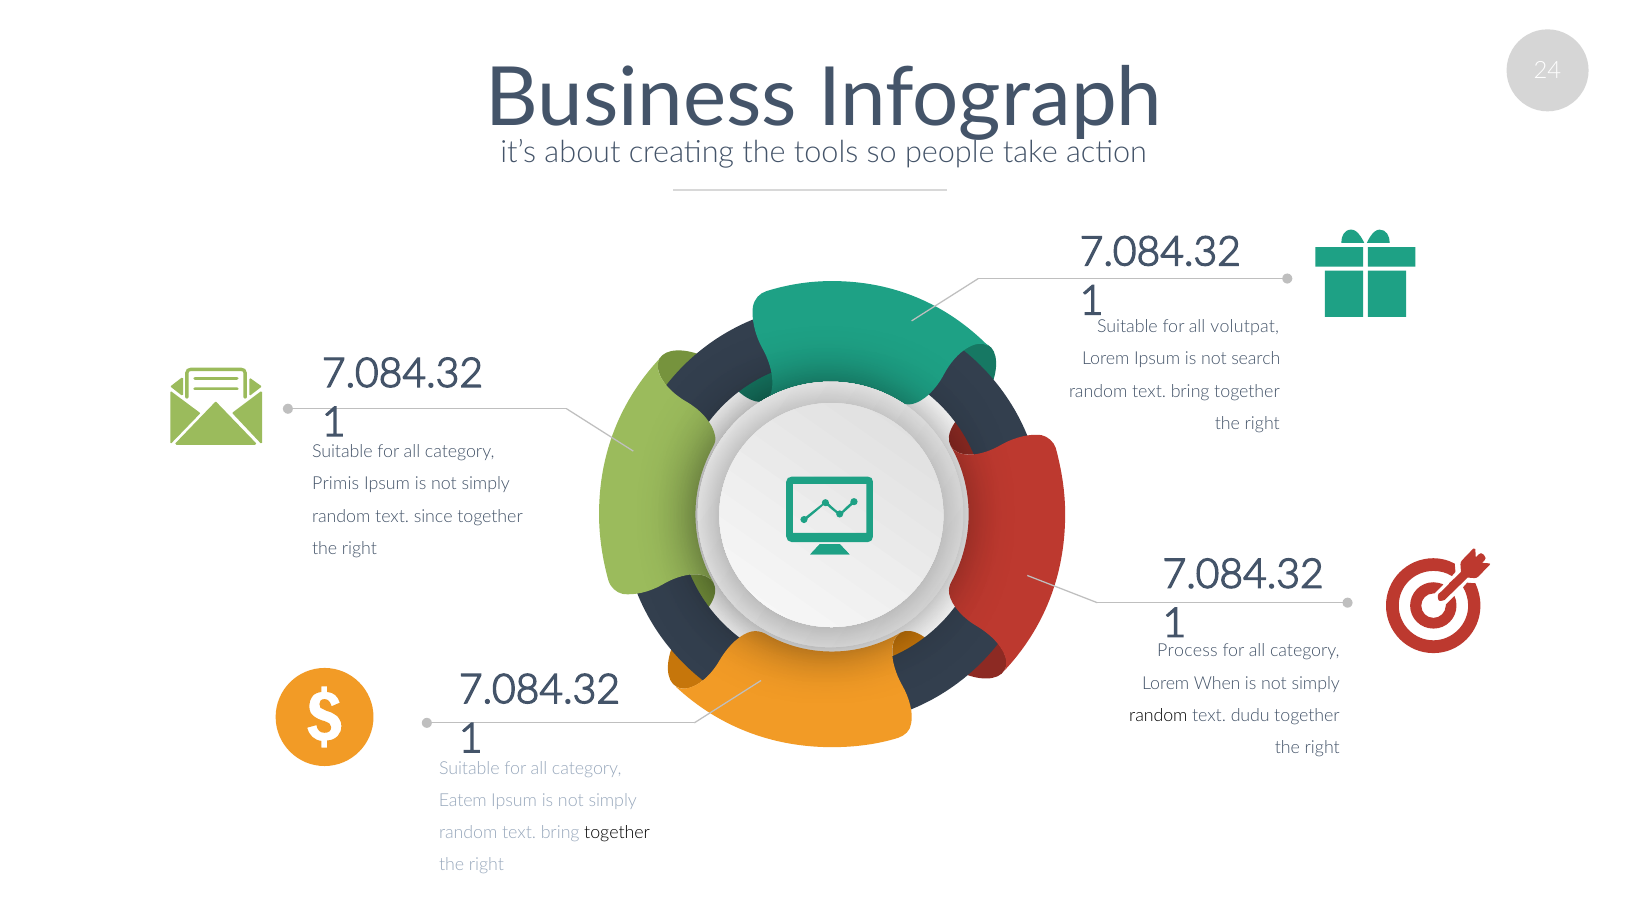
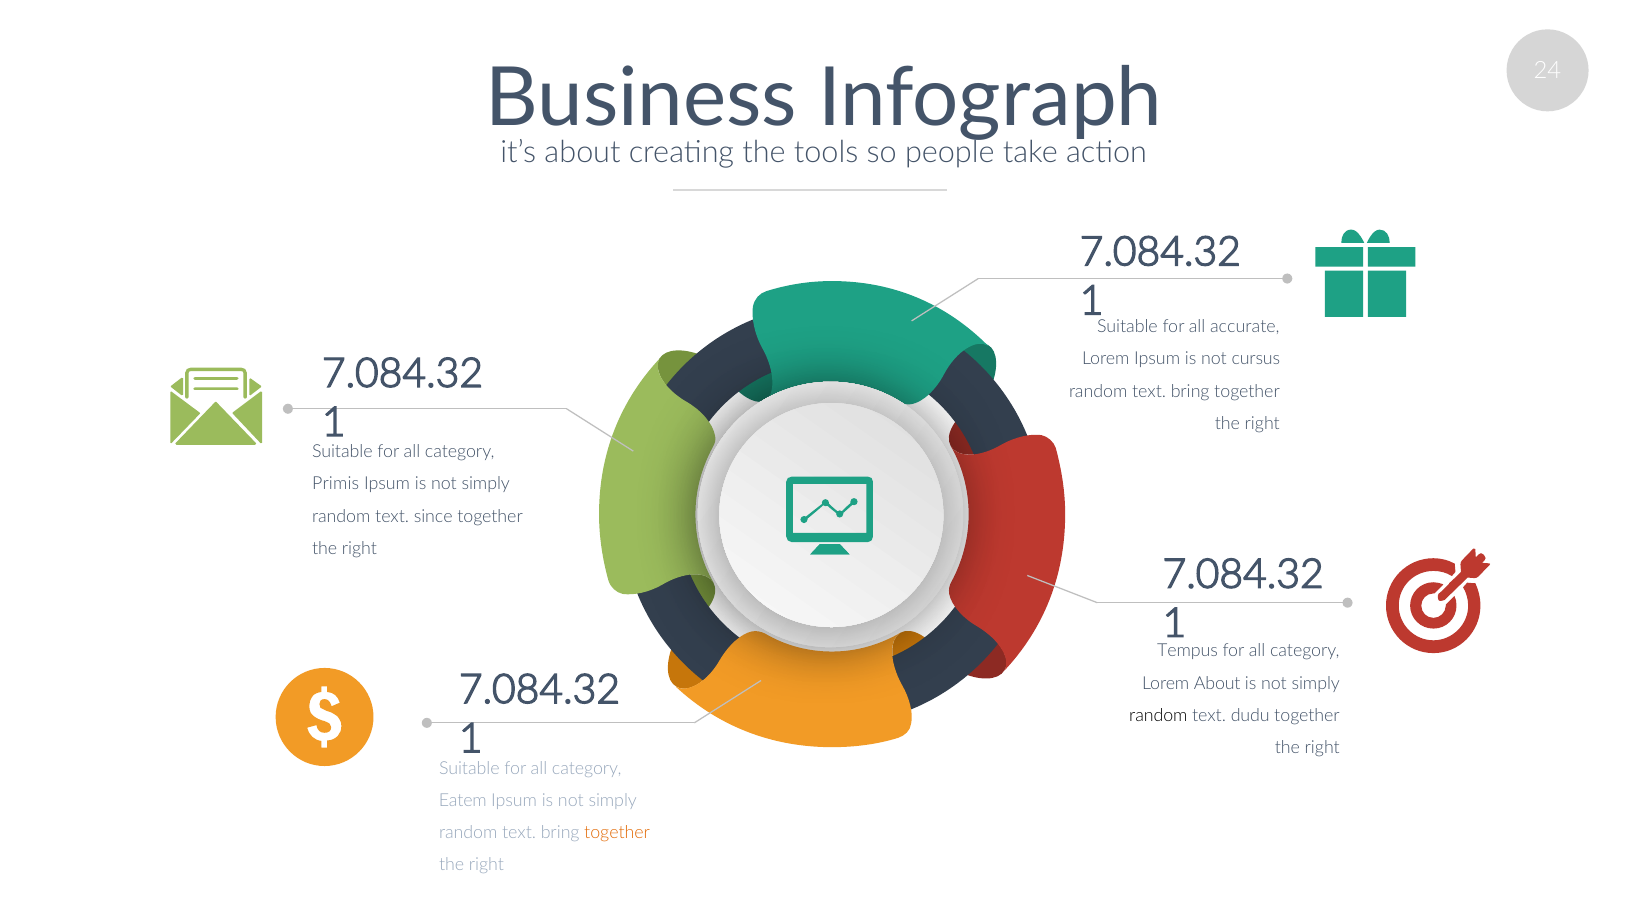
volutpat: volutpat -> accurate
search: search -> cursus
Process: Process -> Tempus
Lorem When: When -> About
together at (617, 833) colour: black -> orange
